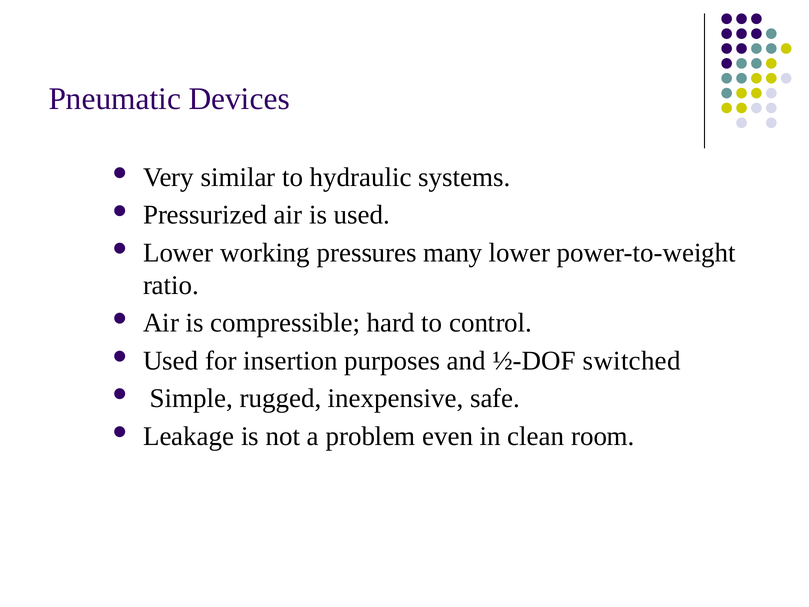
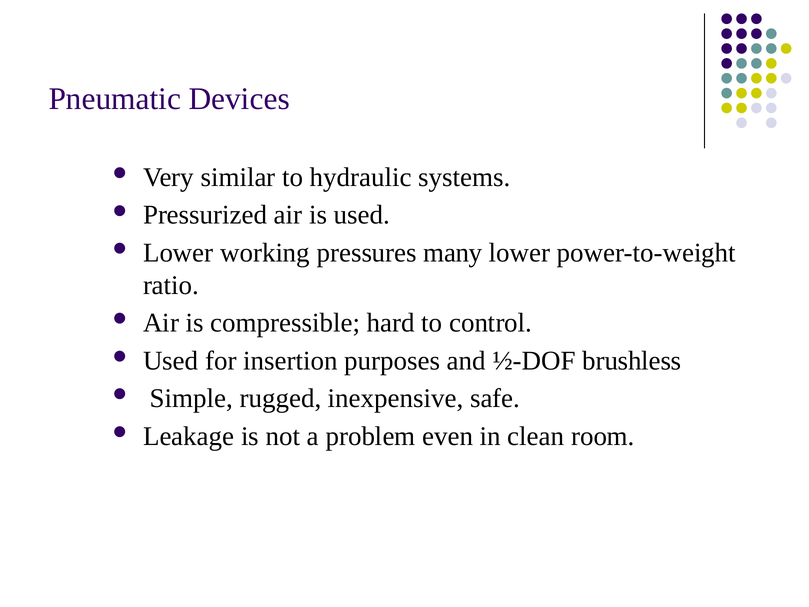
switched: switched -> brushless
